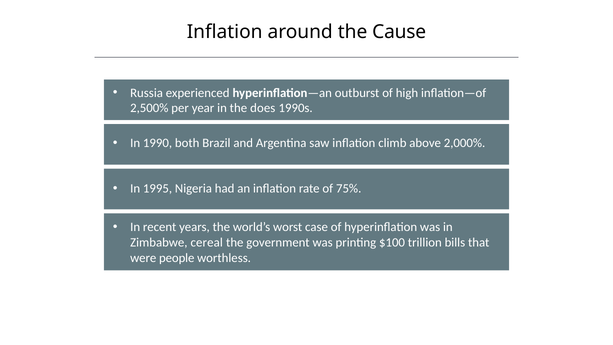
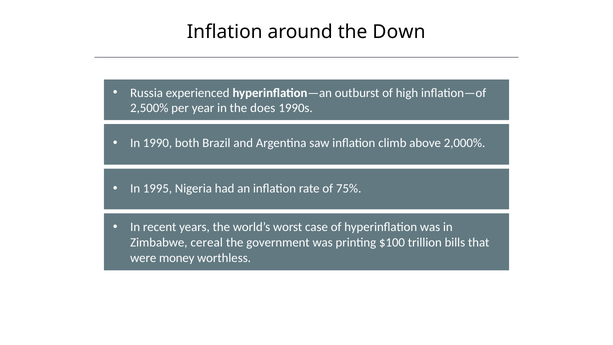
Cause: Cause -> Down
people: people -> money
